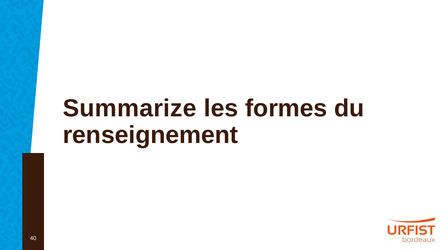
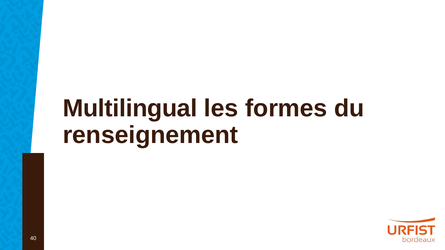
Summarize: Summarize -> Multilingual
